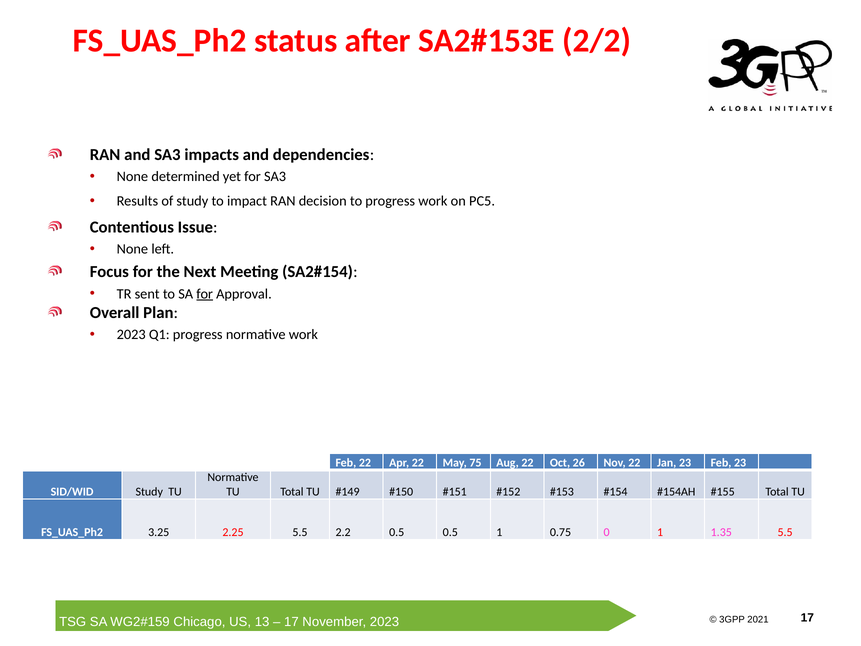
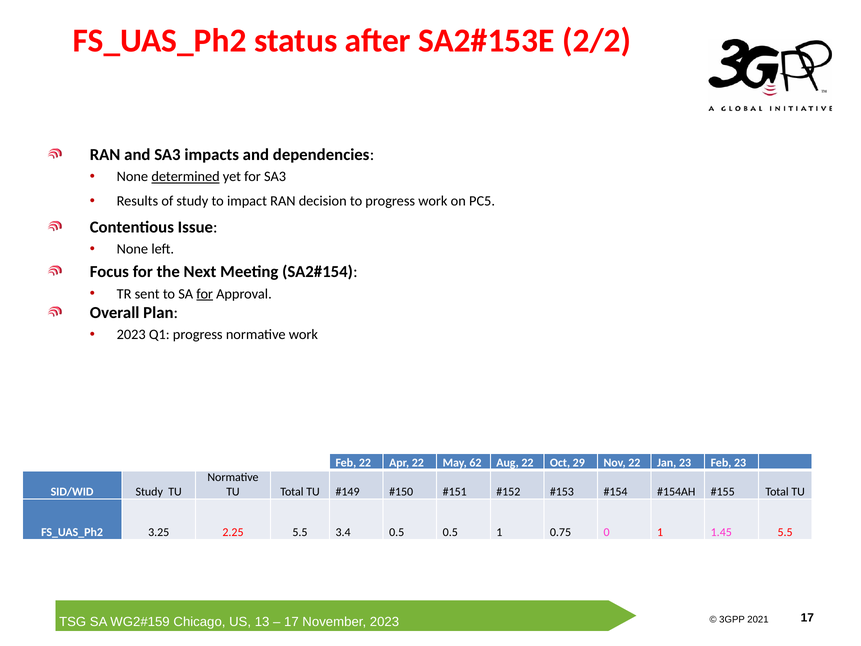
determined underline: none -> present
75: 75 -> 62
26: 26 -> 29
2.2: 2.2 -> 3.4
1.35: 1.35 -> 1.45
